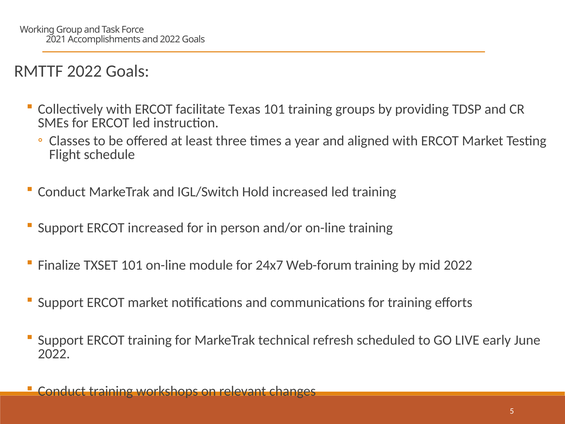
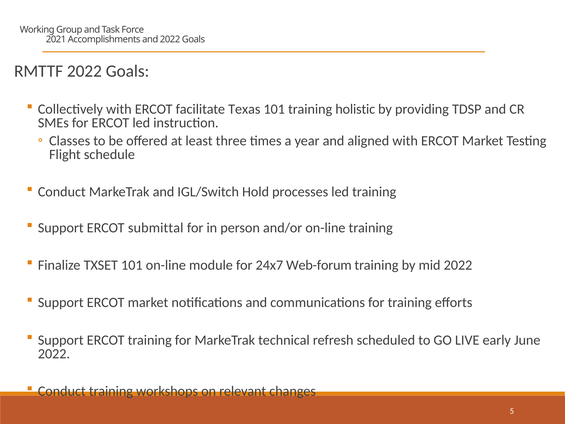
groups: groups -> holistic
Hold increased: increased -> processes
ERCOT increased: increased -> submittal
